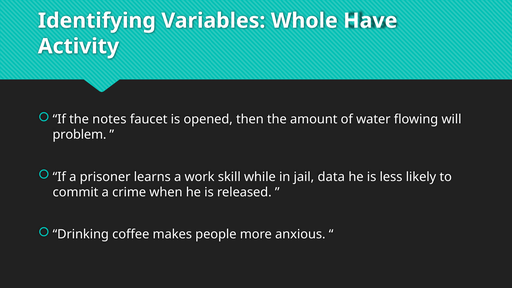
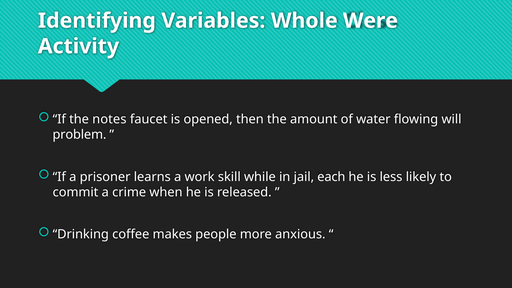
Have: Have -> Were
data: data -> each
